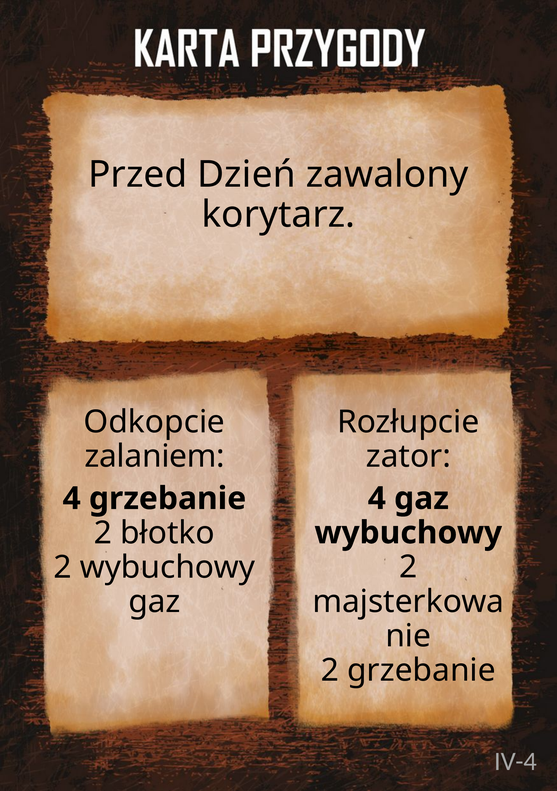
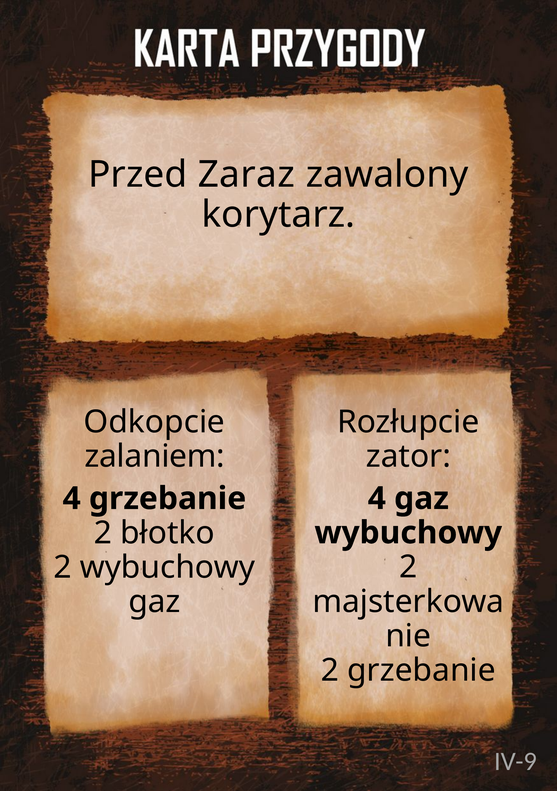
Dzień: Dzień -> Zaraz
IV-4: IV-4 -> IV-9
